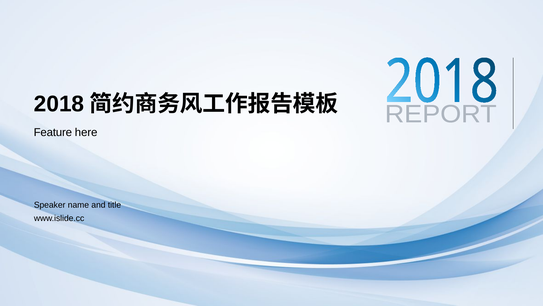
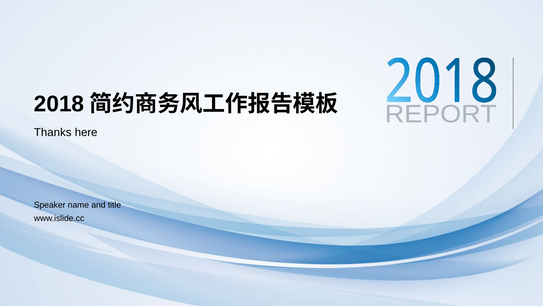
Feature: Feature -> Thanks
